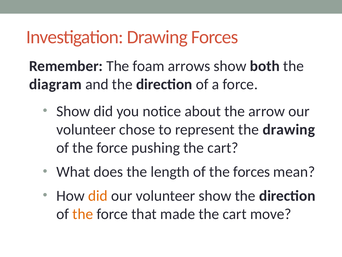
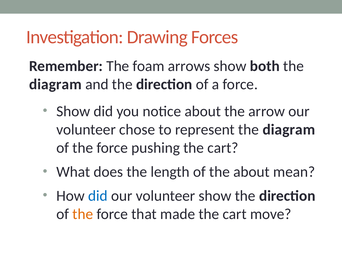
represent the drawing: drawing -> diagram
the forces: forces -> about
did at (98, 195) colour: orange -> blue
